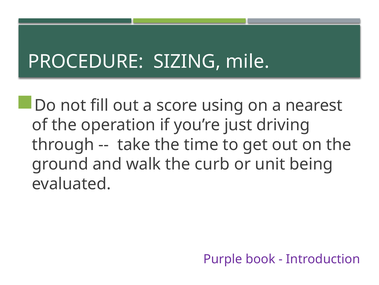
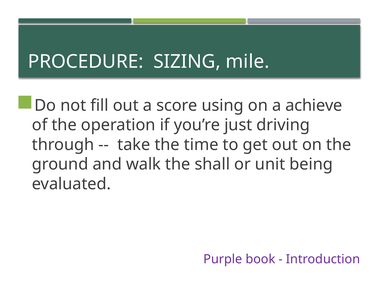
nearest: nearest -> achieve
curb: curb -> shall
